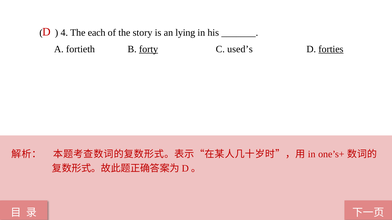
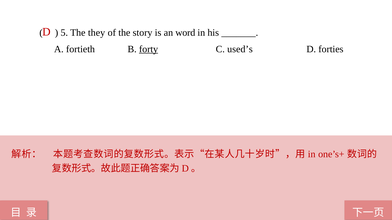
4: 4 -> 5
each: each -> they
lying: lying -> word
forties underline: present -> none
